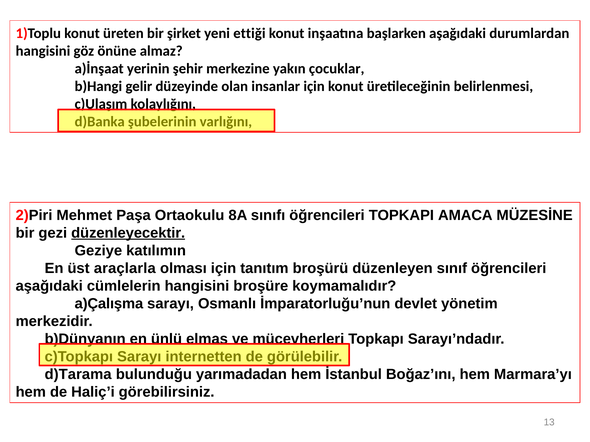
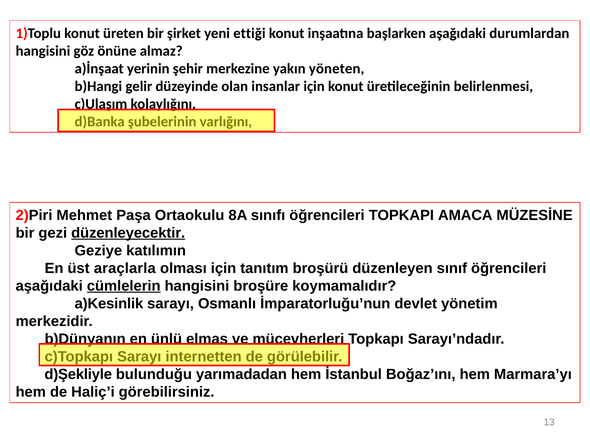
çocuklar: çocuklar -> yöneten
cümlelerin underline: none -> present
a)Çalışma: a)Çalışma -> a)Kesinlik
d)Tarama: d)Tarama -> d)Şekliyle
